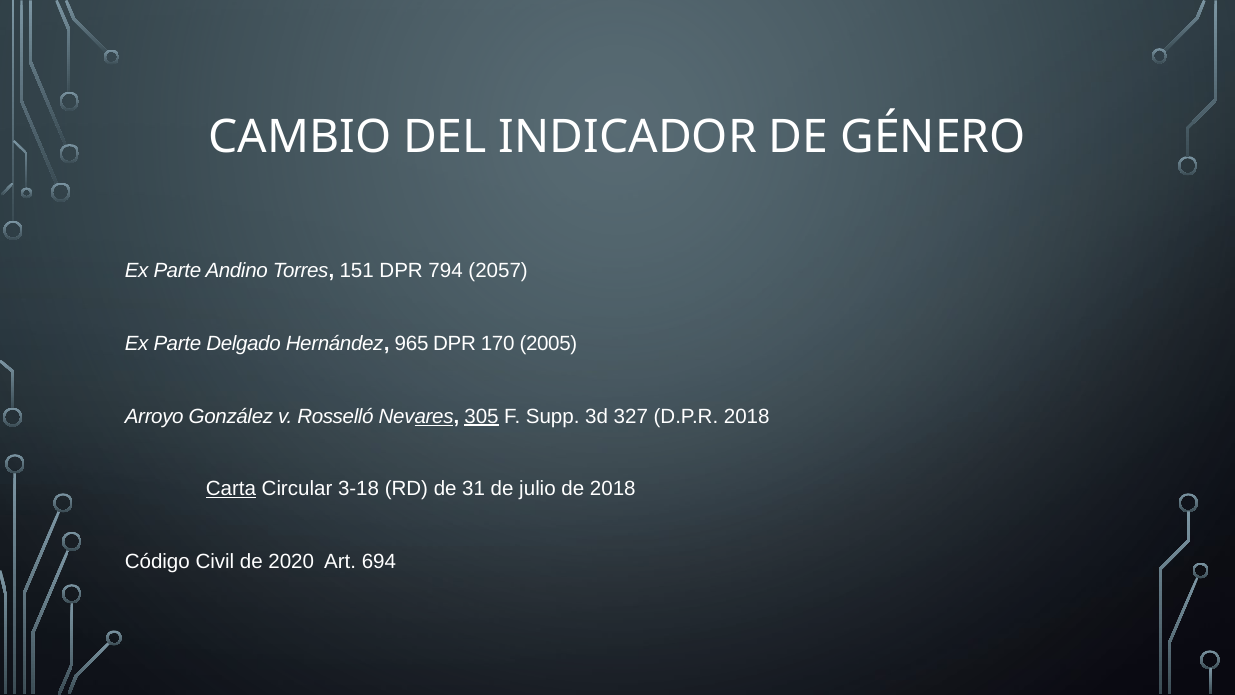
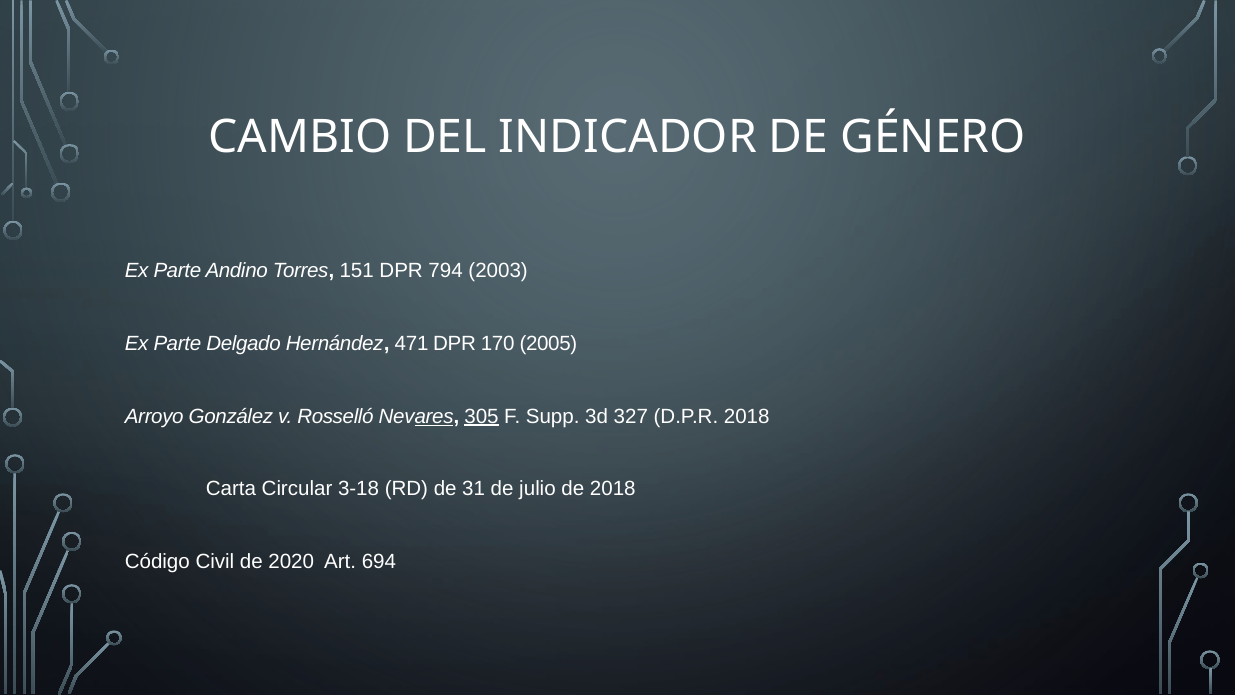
2057: 2057 -> 2003
965: 965 -> 471
Carta underline: present -> none
